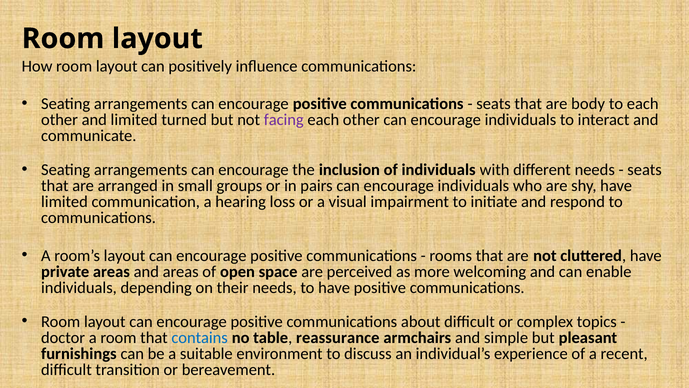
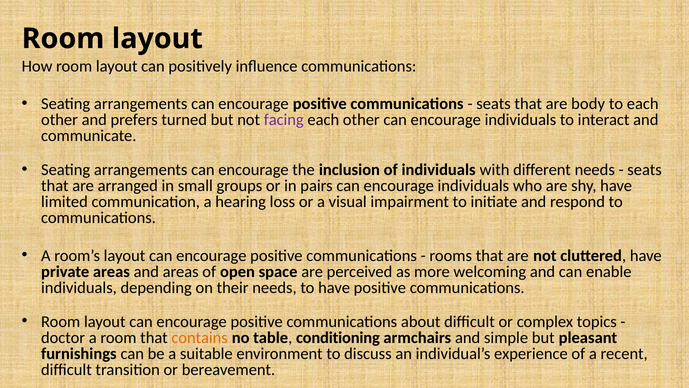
and limited: limited -> prefers
contains colour: blue -> orange
reassurance: reassurance -> conditioning
